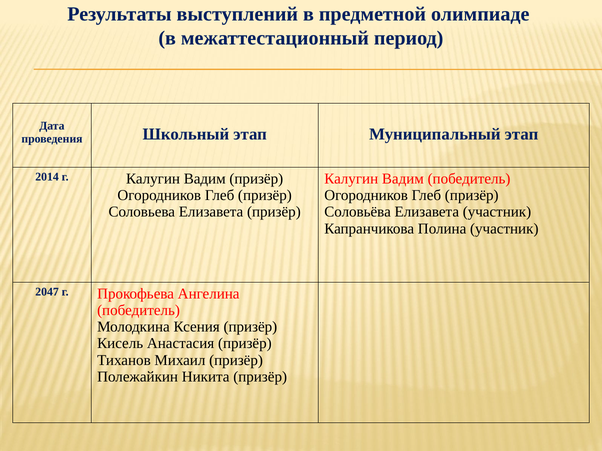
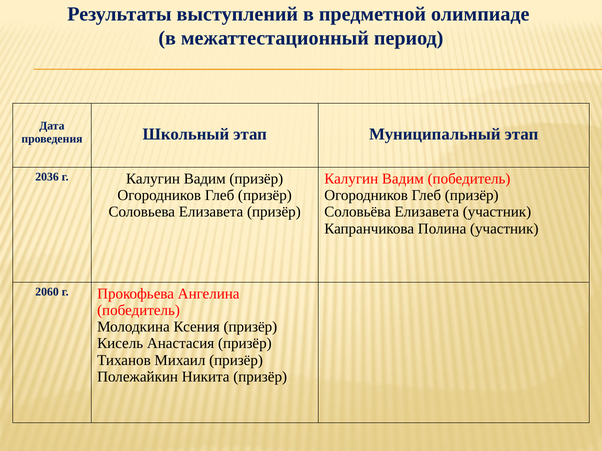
2014: 2014 -> 2036
2047: 2047 -> 2060
